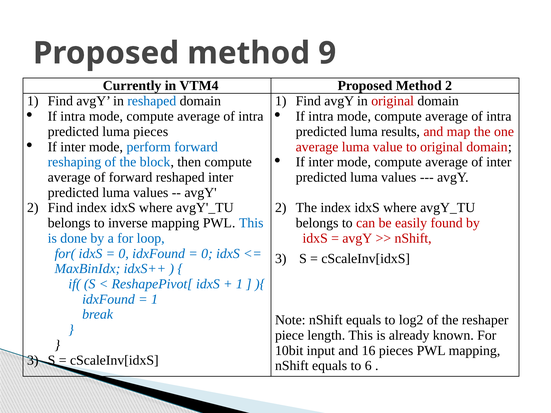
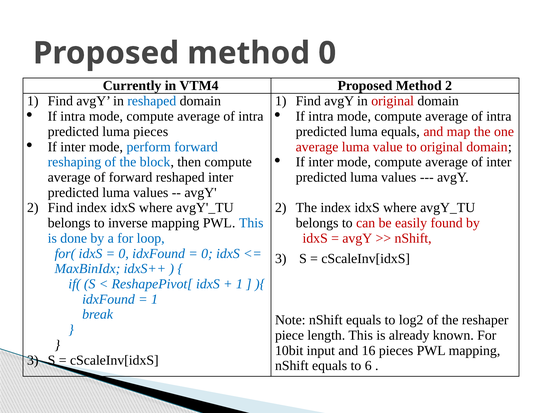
method 9: 9 -> 0
luma results: results -> equals
